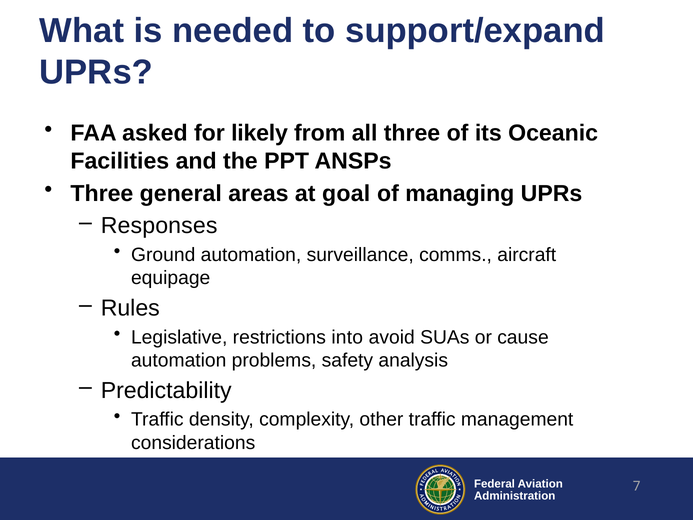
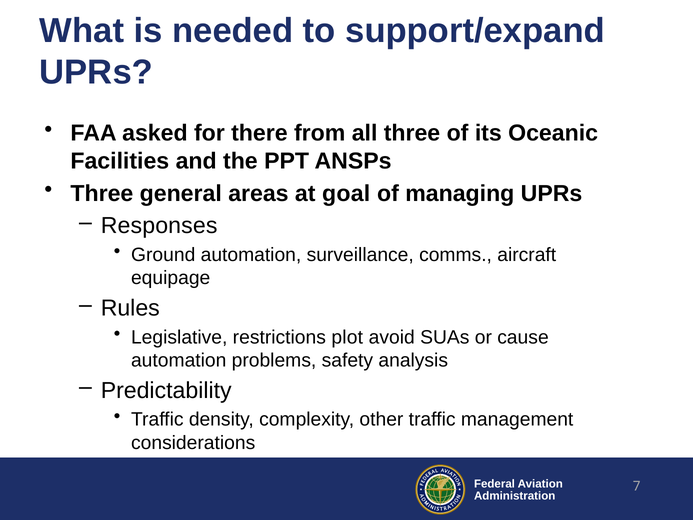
likely: likely -> there
into: into -> plot
